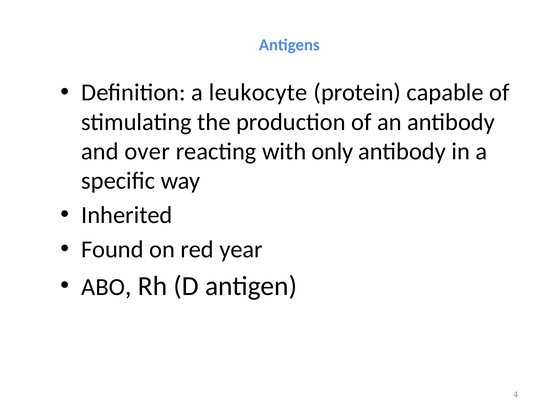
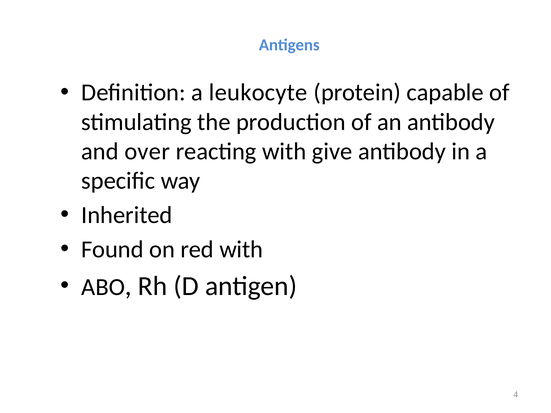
only: only -> give
red year: year -> with
